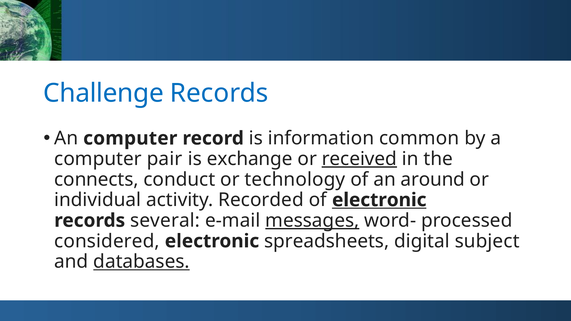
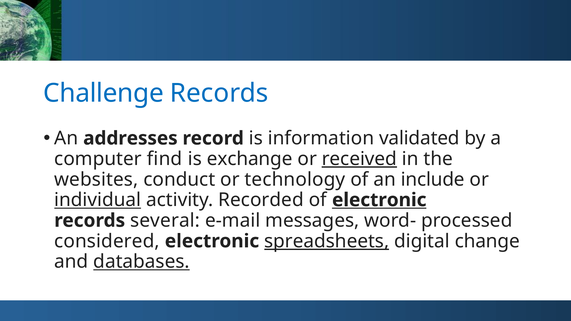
An computer: computer -> addresses
common: common -> validated
pair: pair -> find
connects: connects -> websites
around: around -> include
individual underline: none -> present
messages underline: present -> none
spreadsheets underline: none -> present
subject: subject -> change
